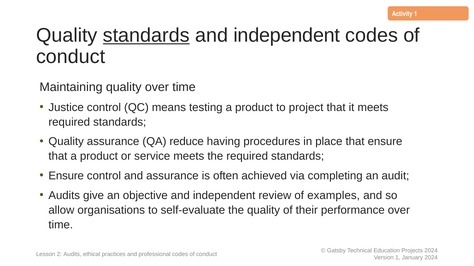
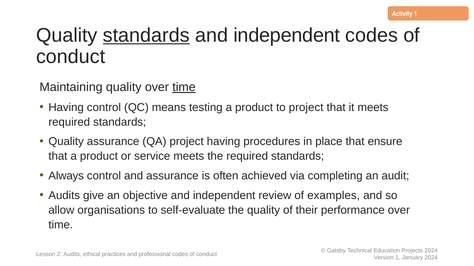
time at (184, 87) underline: none -> present
Justice at (66, 108): Justice -> Having
QA reduce: reduce -> project
Ensure at (66, 176): Ensure -> Always
